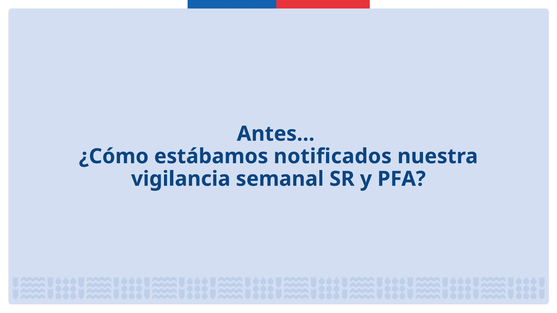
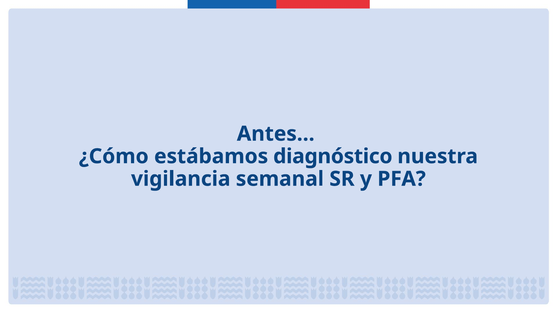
notificados: notificados -> diagnóstico
